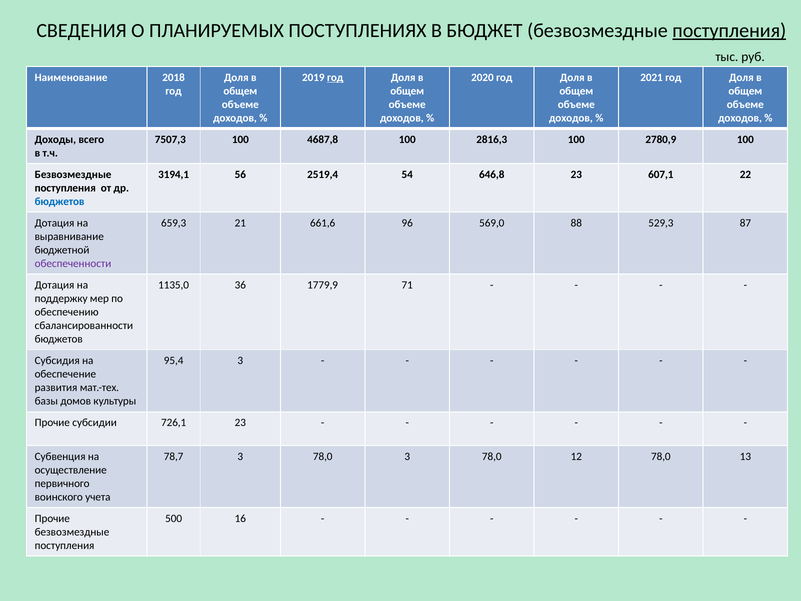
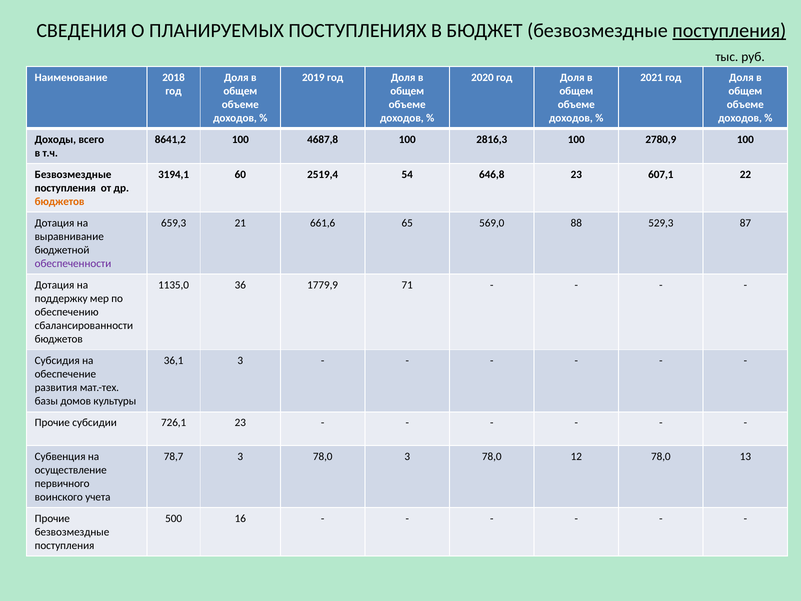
год at (335, 77) underline: present -> none
7507,3: 7507,3 -> 8641,2
56: 56 -> 60
бюджетов at (60, 201) colour: blue -> orange
96: 96 -> 65
95,4: 95,4 -> 36,1
